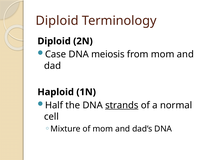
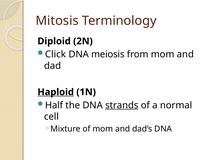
Diploid at (57, 21): Diploid -> Mitosis
Case: Case -> Click
Haploid underline: none -> present
